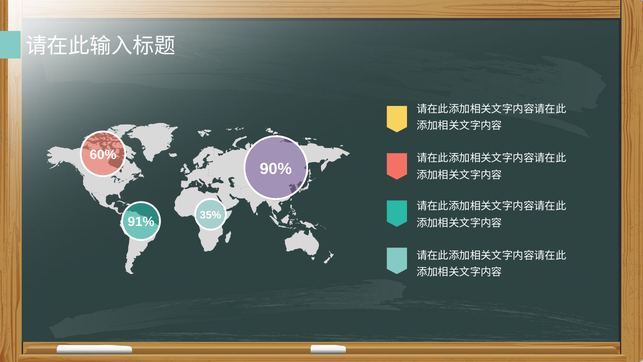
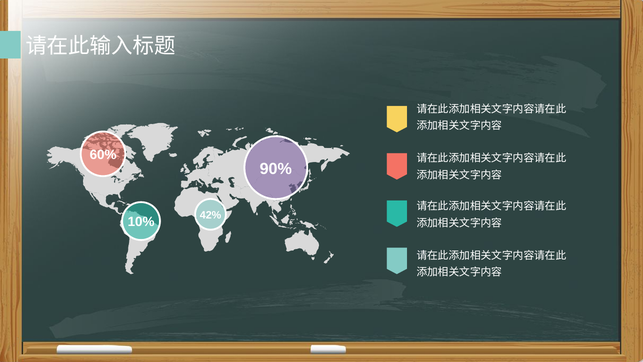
35%: 35% -> 42%
91%: 91% -> 10%
